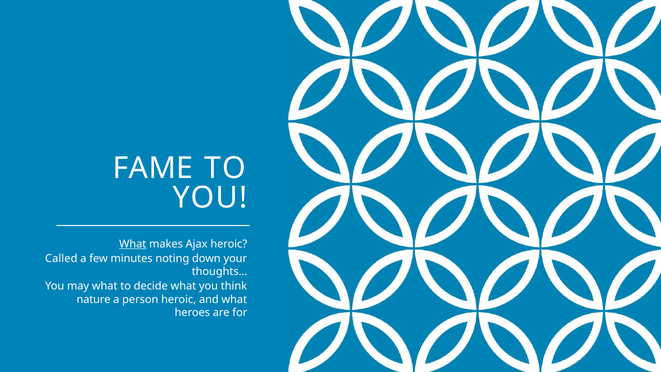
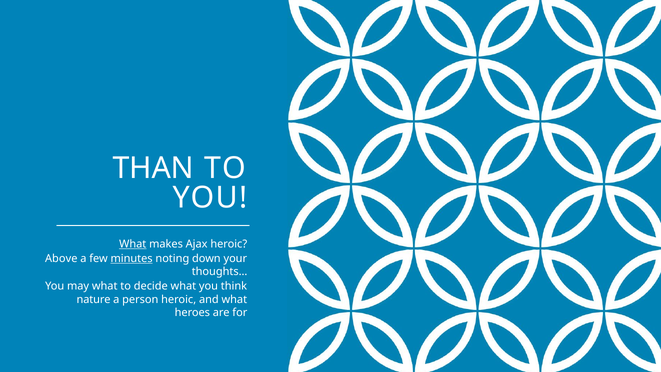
FAME: FAME -> THAN
Called: Called -> Above
minutes underline: none -> present
